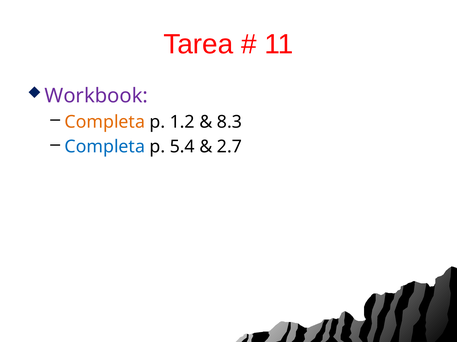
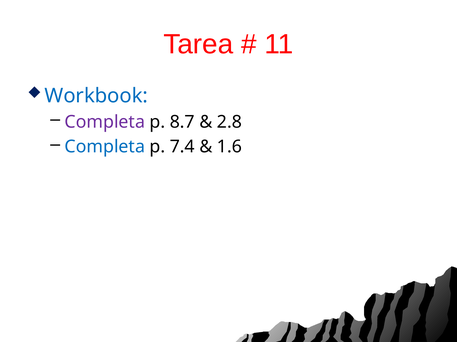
Workbook colour: purple -> blue
Completa at (105, 122) colour: orange -> purple
1.2: 1.2 -> 8.7
8.3: 8.3 -> 2.8
5.4: 5.4 -> 7.4
2.7: 2.7 -> 1.6
